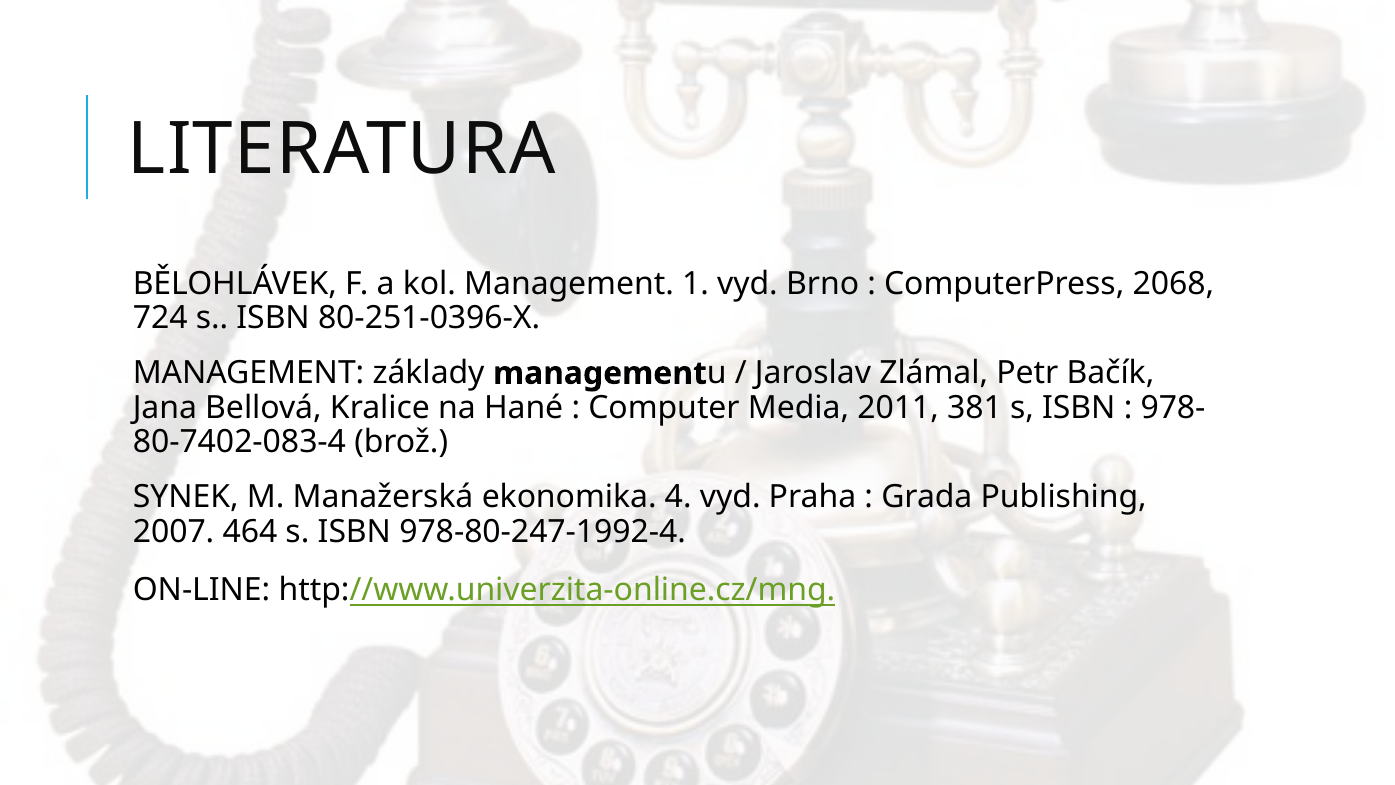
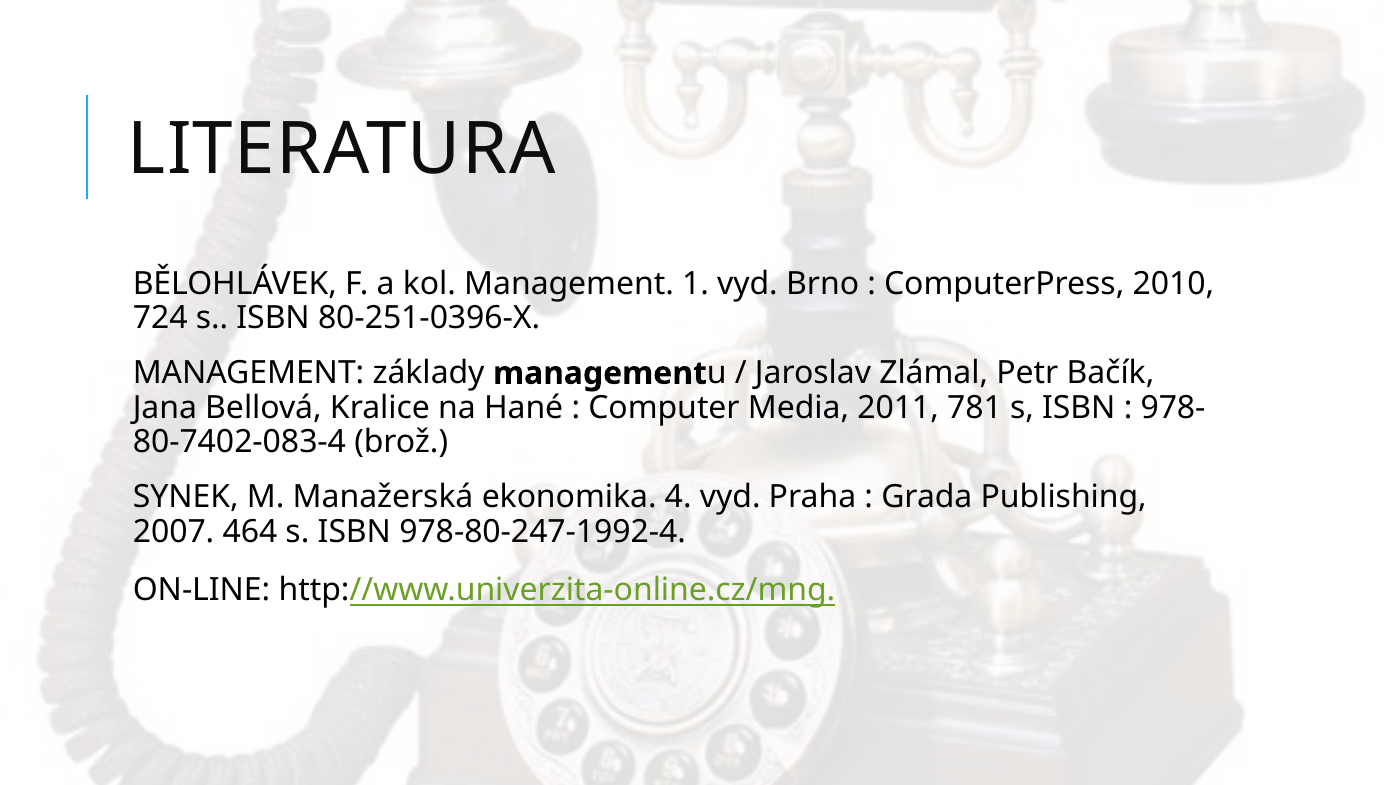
2068: 2068 -> 2010
381: 381 -> 781
